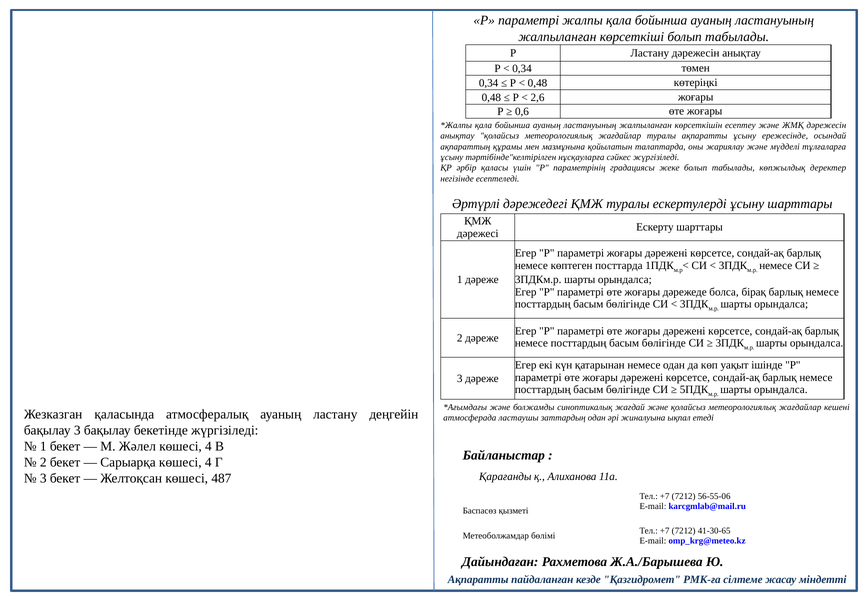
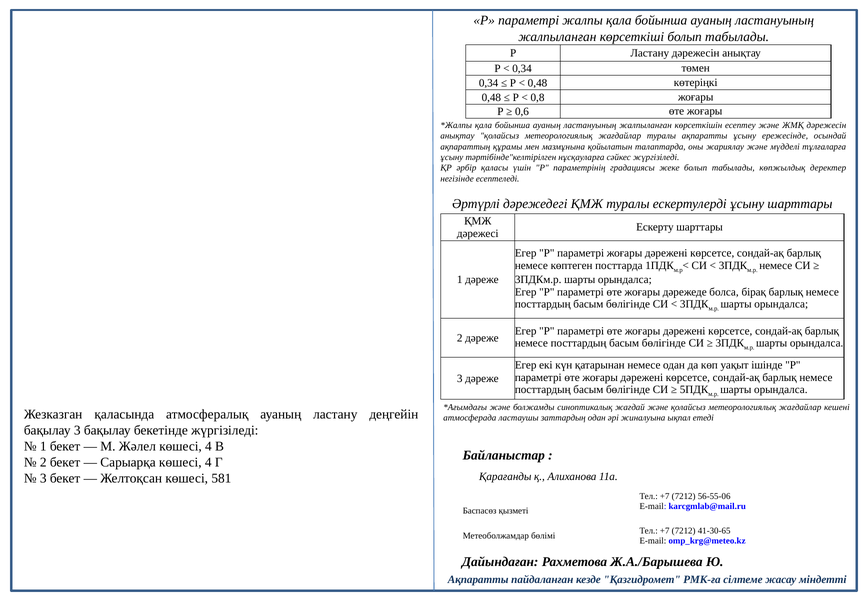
2,6: 2,6 -> 0,8
487: 487 -> 581
